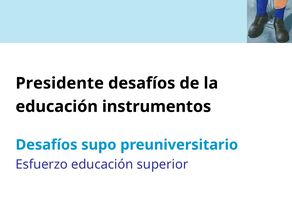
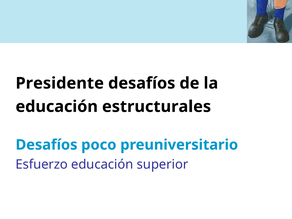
instrumentos: instrumentos -> estructurales
supo: supo -> poco
